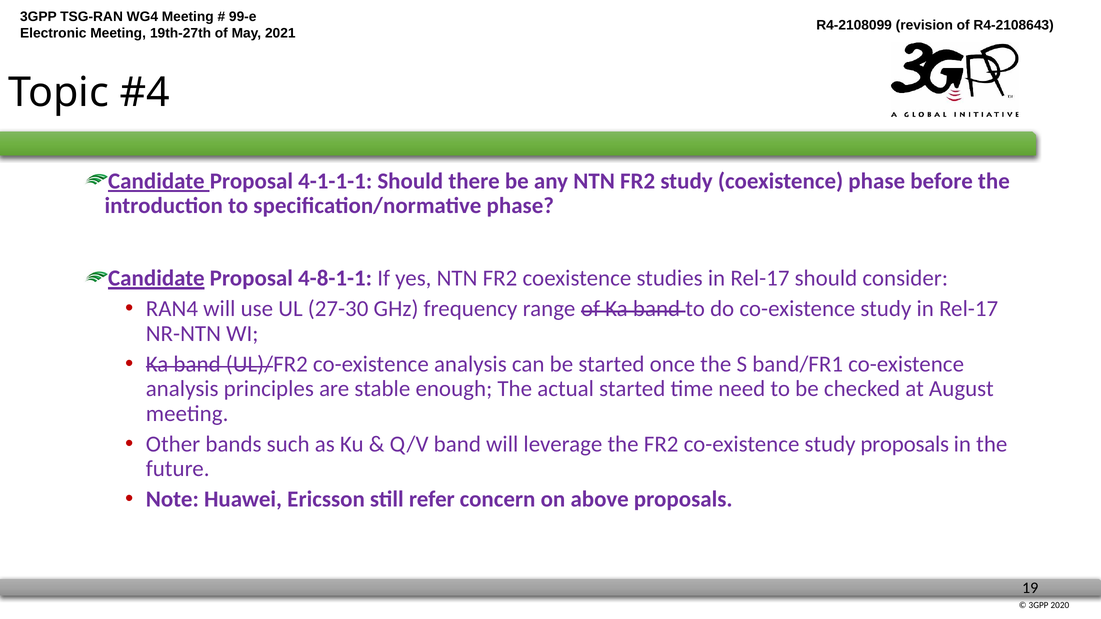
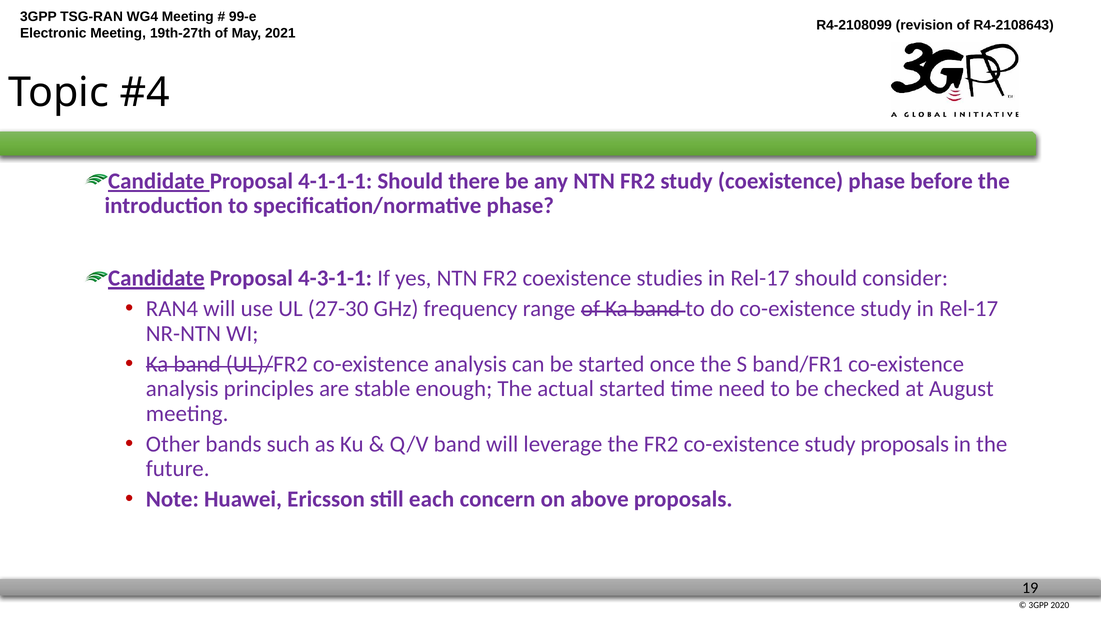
4-8-1-1: 4-8-1-1 -> 4-3-1-1
refer: refer -> each
